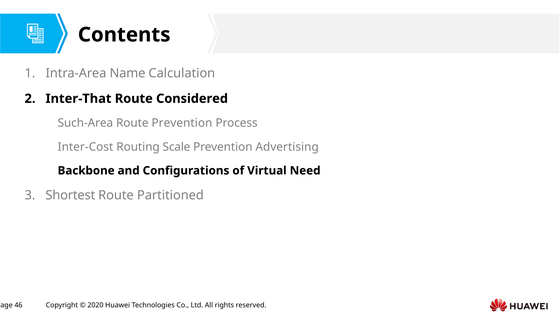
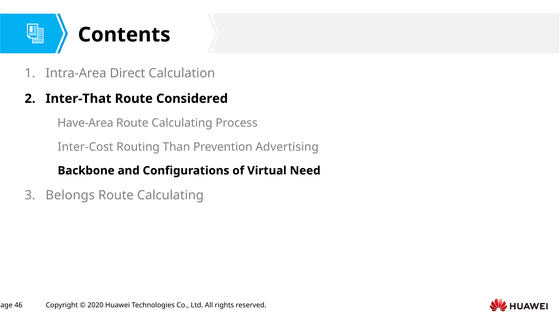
Name: Name -> Direct
Such-Area: Such-Area -> Have-Area
Prevention at (182, 123): Prevention -> Calculating
Scale: Scale -> Than
Shortest: Shortest -> Belongs
Partitioned at (170, 195): Partitioned -> Calculating
